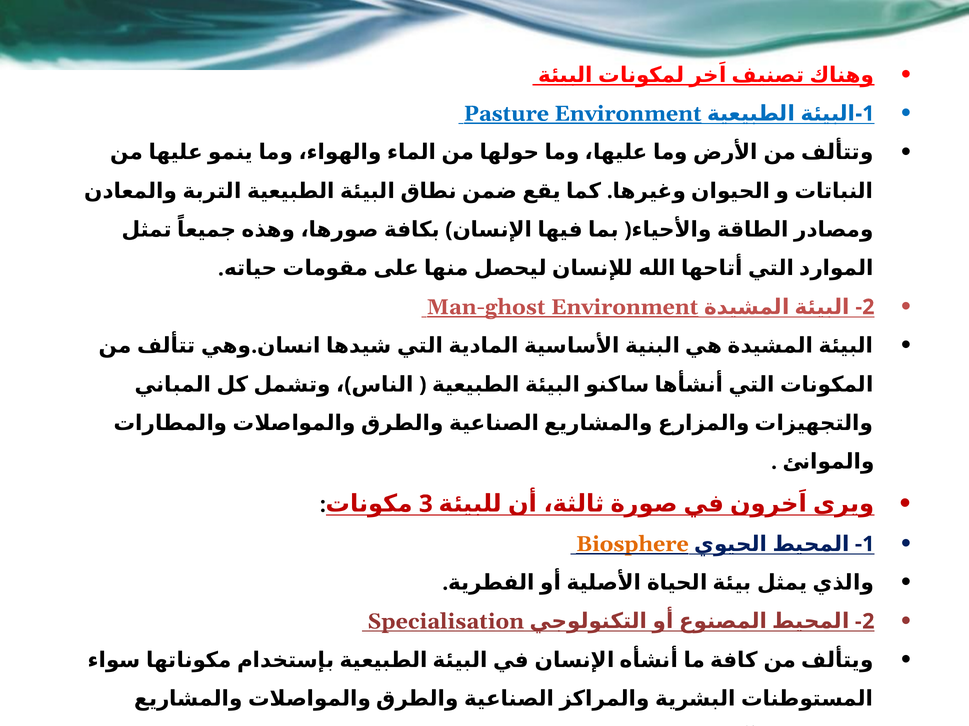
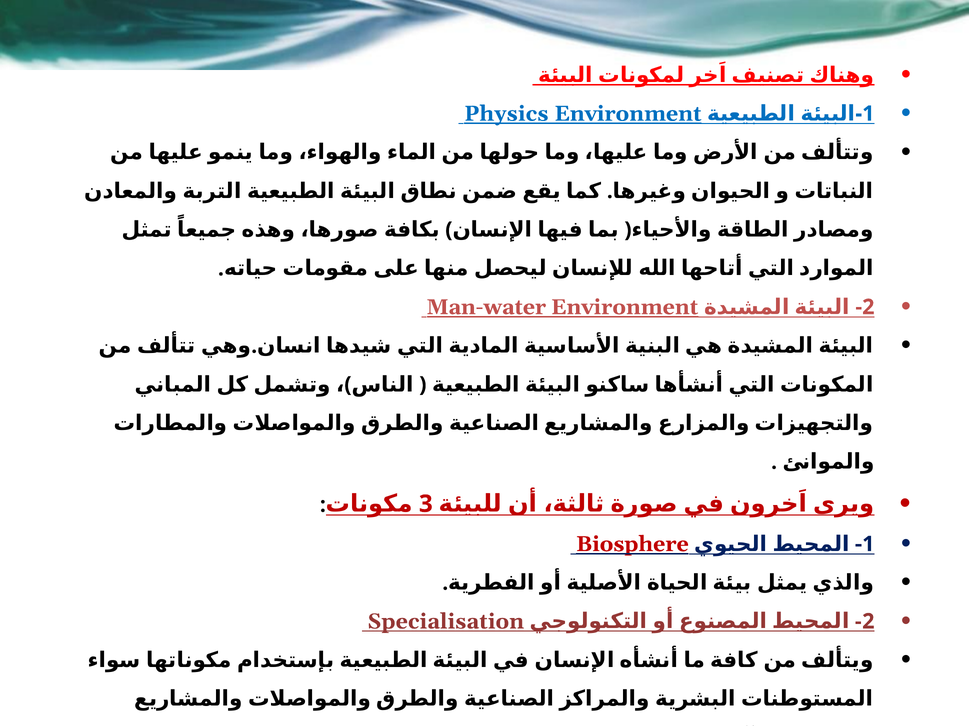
Pasture: Pasture -> Physics
Man-ghost: Man-ghost -> Man-water
Biosphere colour: orange -> red
